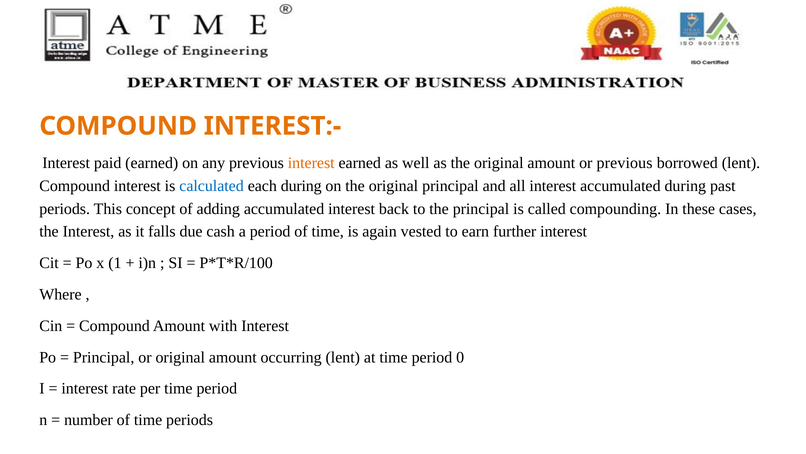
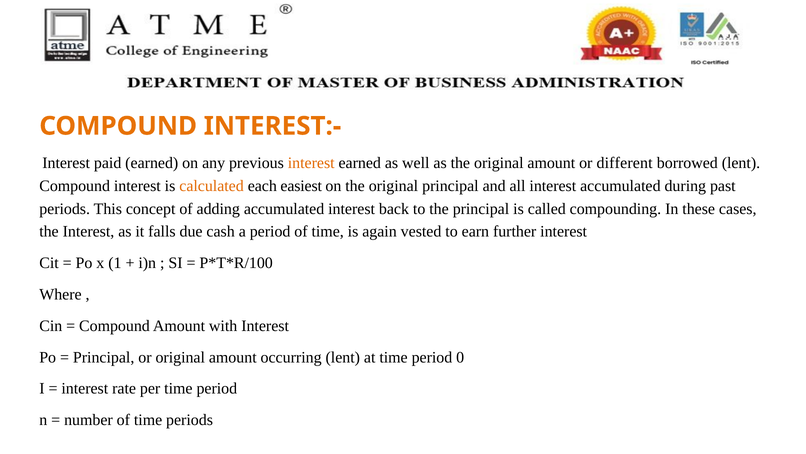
or previous: previous -> different
calculated colour: blue -> orange
each during: during -> easiest
